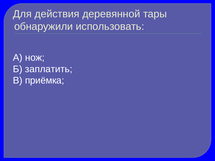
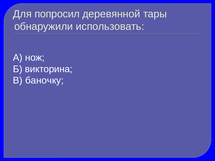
действия: действия -> попросил
заплатить: заплатить -> викторина
приёмка: приёмка -> баночку
